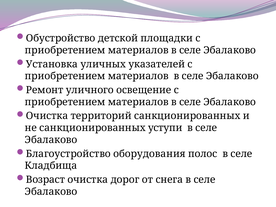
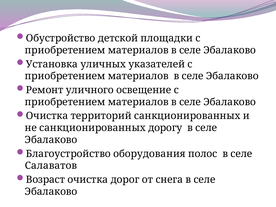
уступи: уступи -> дорогу
Кладбища: Кладбища -> Салаватов
